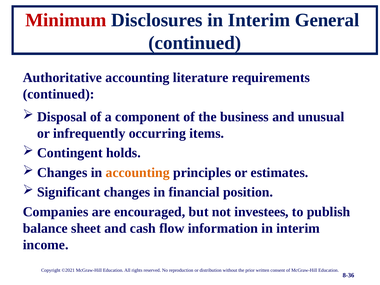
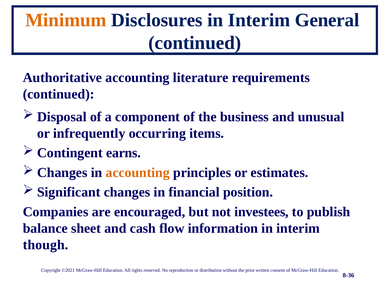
Minimum colour: red -> orange
holds: holds -> earns
income: income -> though
